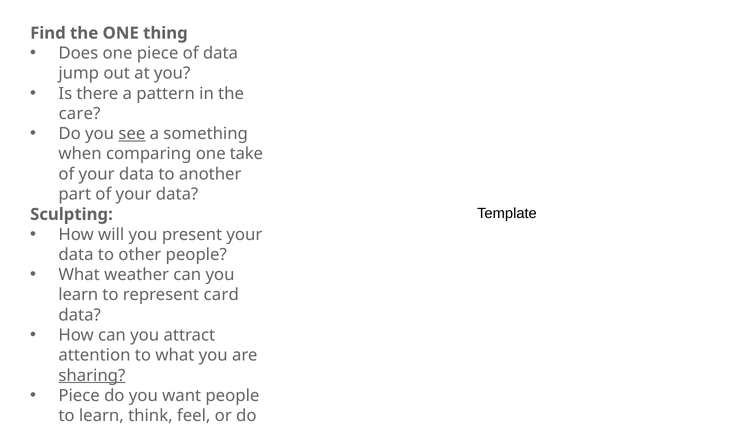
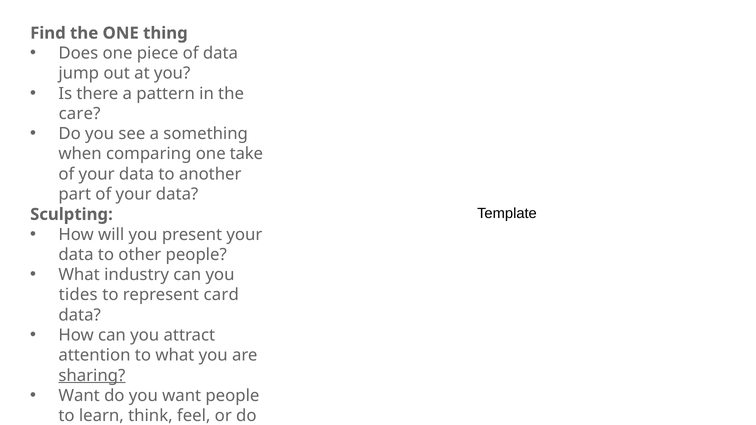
see underline: present -> none
weather: weather -> industry
learn at (78, 295): learn -> tides
Piece at (79, 396): Piece -> Want
